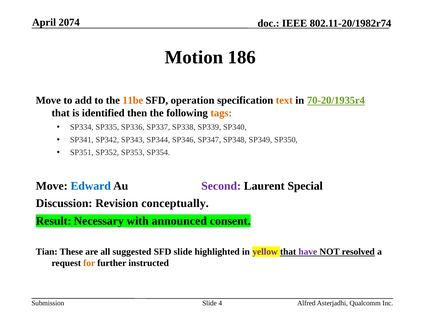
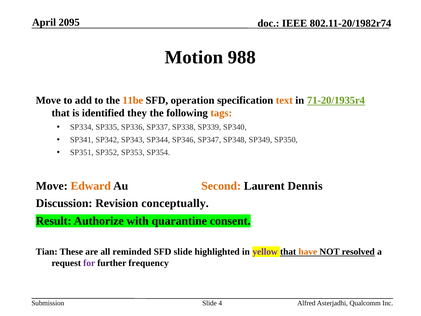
2074: 2074 -> 2095
186: 186 -> 988
70-20/1935r4: 70-20/1935r4 -> 71-20/1935r4
then: then -> they
Edward colour: blue -> orange
Second colour: purple -> orange
Special: Special -> Dennis
Necessary: Necessary -> Authorize
announced: announced -> quarantine
suggested: suggested -> reminded
have colour: purple -> orange
for colour: orange -> purple
instructed: instructed -> frequency
